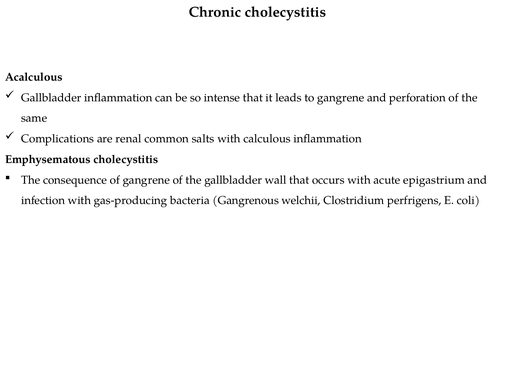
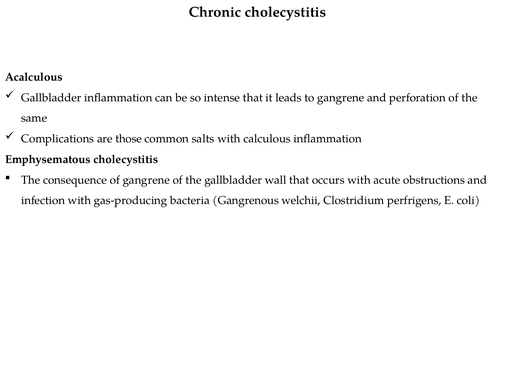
renal: renal -> those
epigastrium: epigastrium -> obstructions
